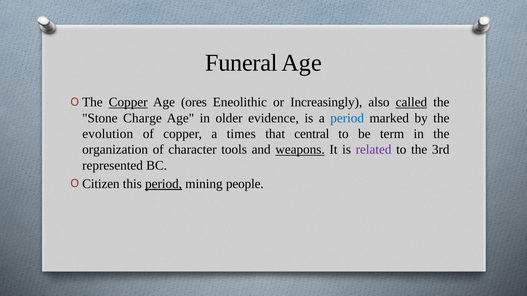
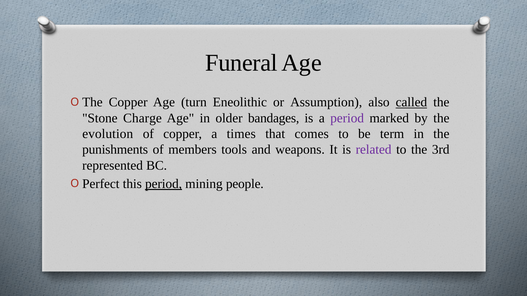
Copper at (128, 102) underline: present -> none
ores: ores -> turn
Increasingly: Increasingly -> Assumption
evidence: evidence -> bandages
period at (347, 118) colour: blue -> purple
central: central -> comes
organization: organization -> punishments
character: character -> members
weapons underline: present -> none
Citizen: Citizen -> Perfect
